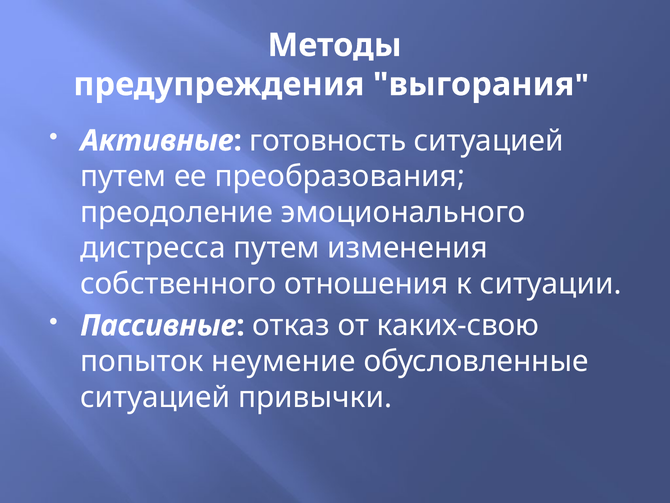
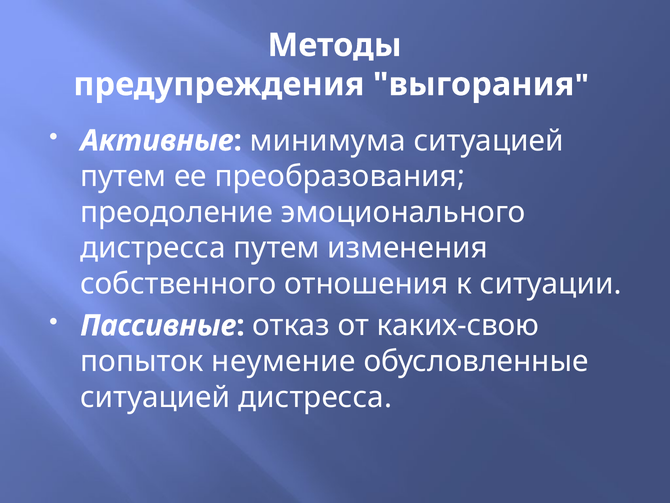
готовность: готовность -> минимума
ситуацией привычки: привычки -> дистресса
